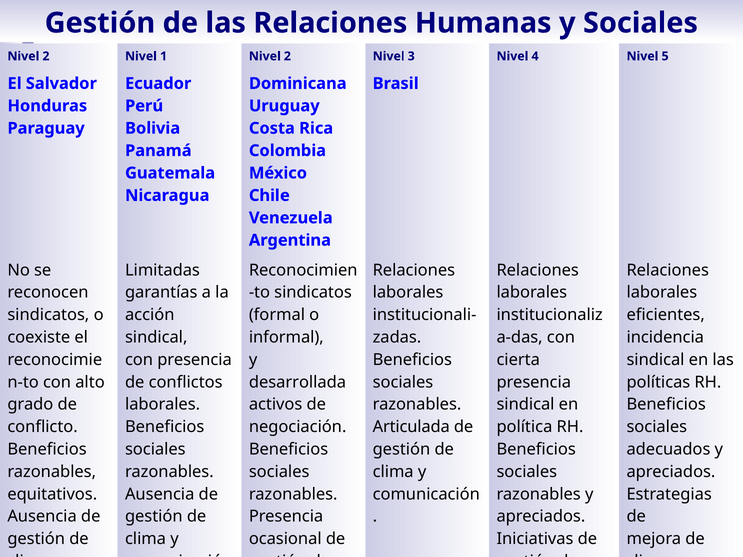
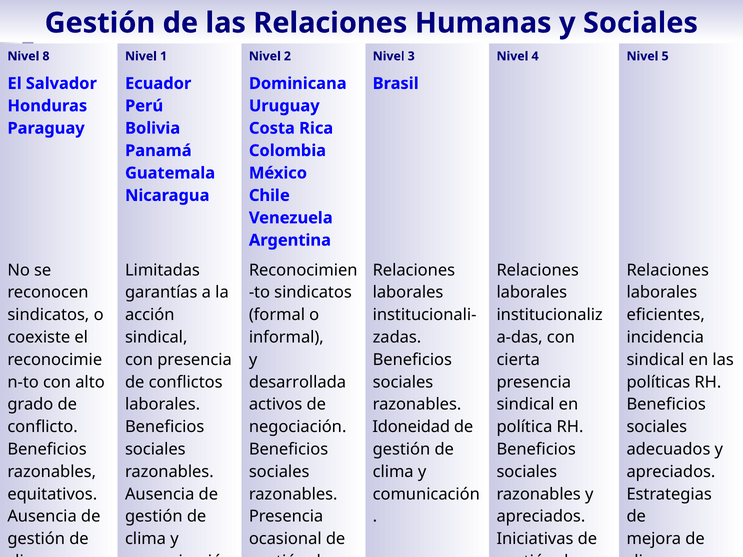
2 at (46, 56): 2 -> 8
Articulada: Articulada -> Idoneidad
